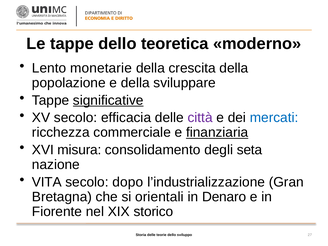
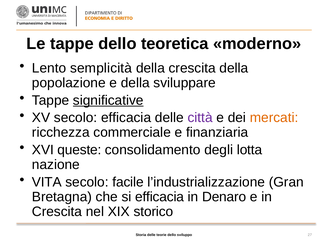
monetarie: monetarie -> semplicità
mercati colour: blue -> orange
finanziaria underline: present -> none
misura: misura -> queste
seta: seta -> lotta
dopo: dopo -> facile
si orientali: orientali -> efficacia
Fiorente at (57, 212): Fiorente -> Crescita
